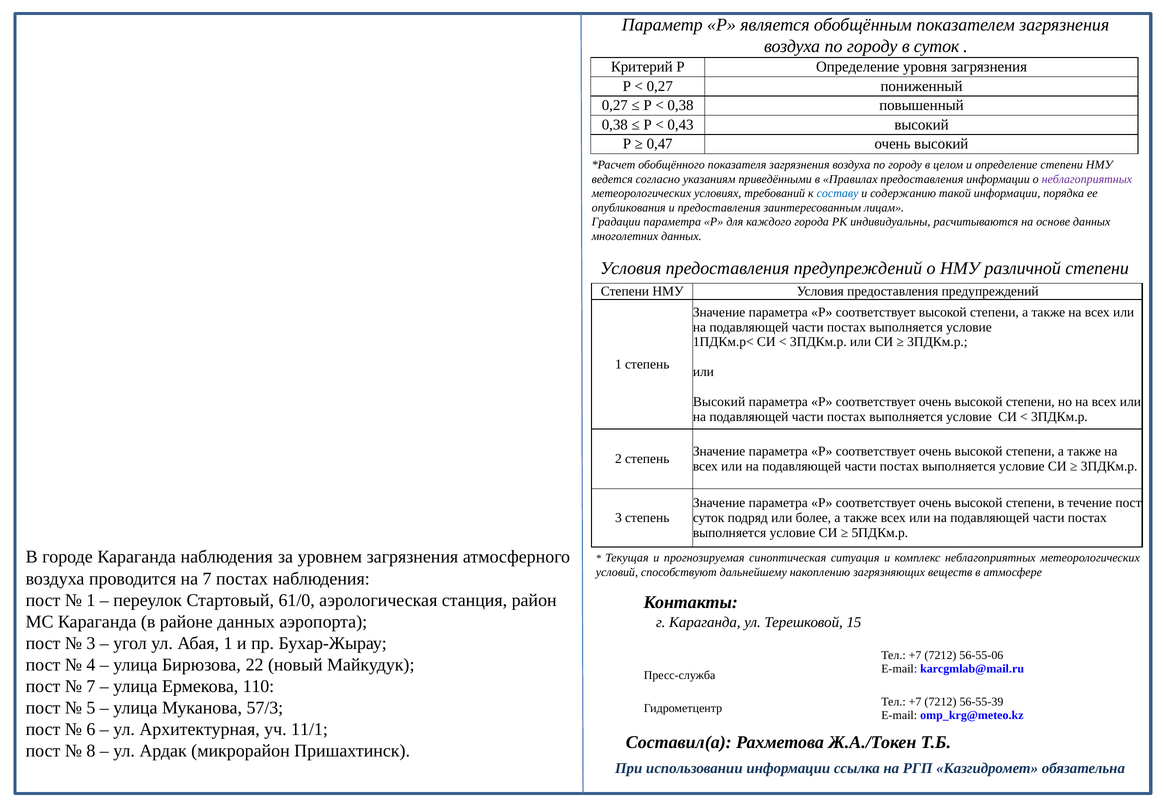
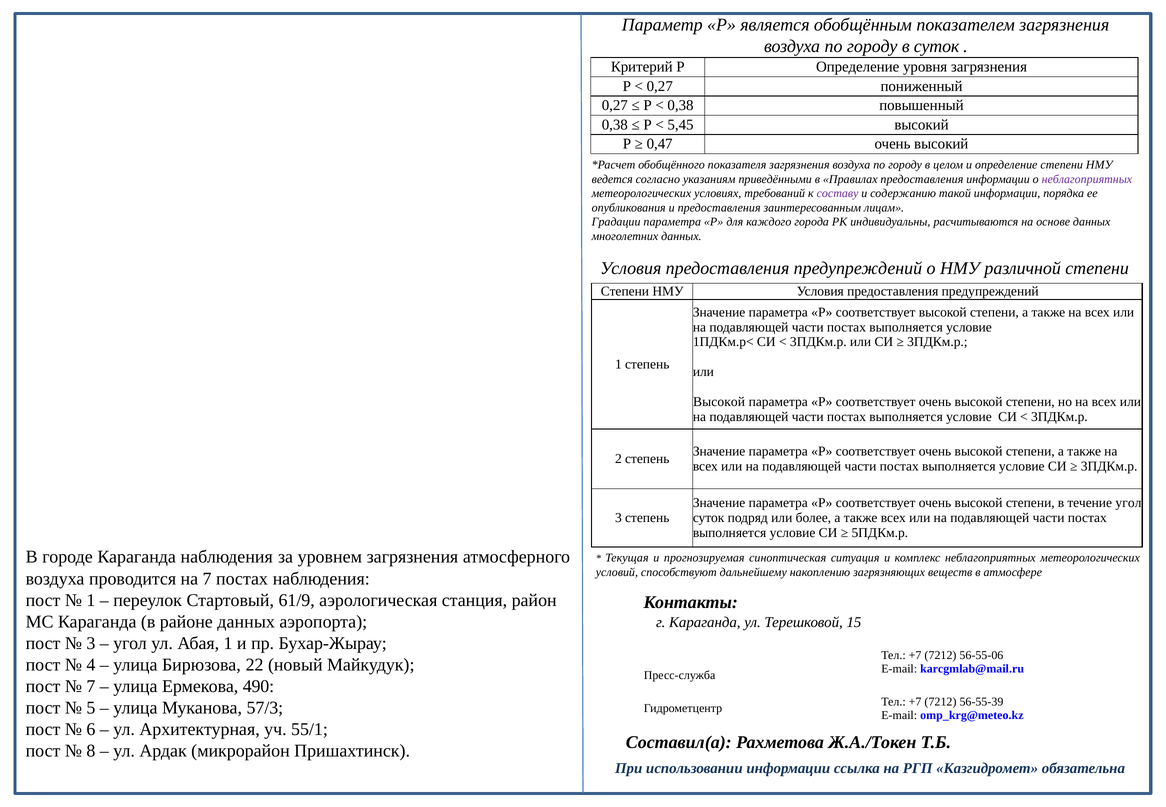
0,43: 0,43 -> 5,45
составу colour: blue -> purple
Высокий at (719, 402): Высокий -> Высокой
течение пост: пост -> угол
61/0: 61/0 -> 61/9
110: 110 -> 490
11/1: 11/1 -> 55/1
